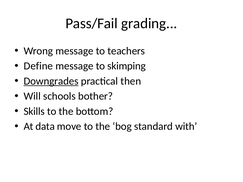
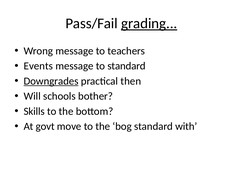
grading underline: none -> present
Define: Define -> Events
to skimping: skimping -> standard
data: data -> govt
